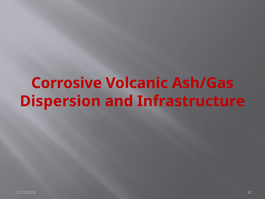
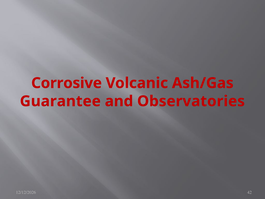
Dispersion: Dispersion -> Guarantee
Infrastructure: Infrastructure -> Observatories
